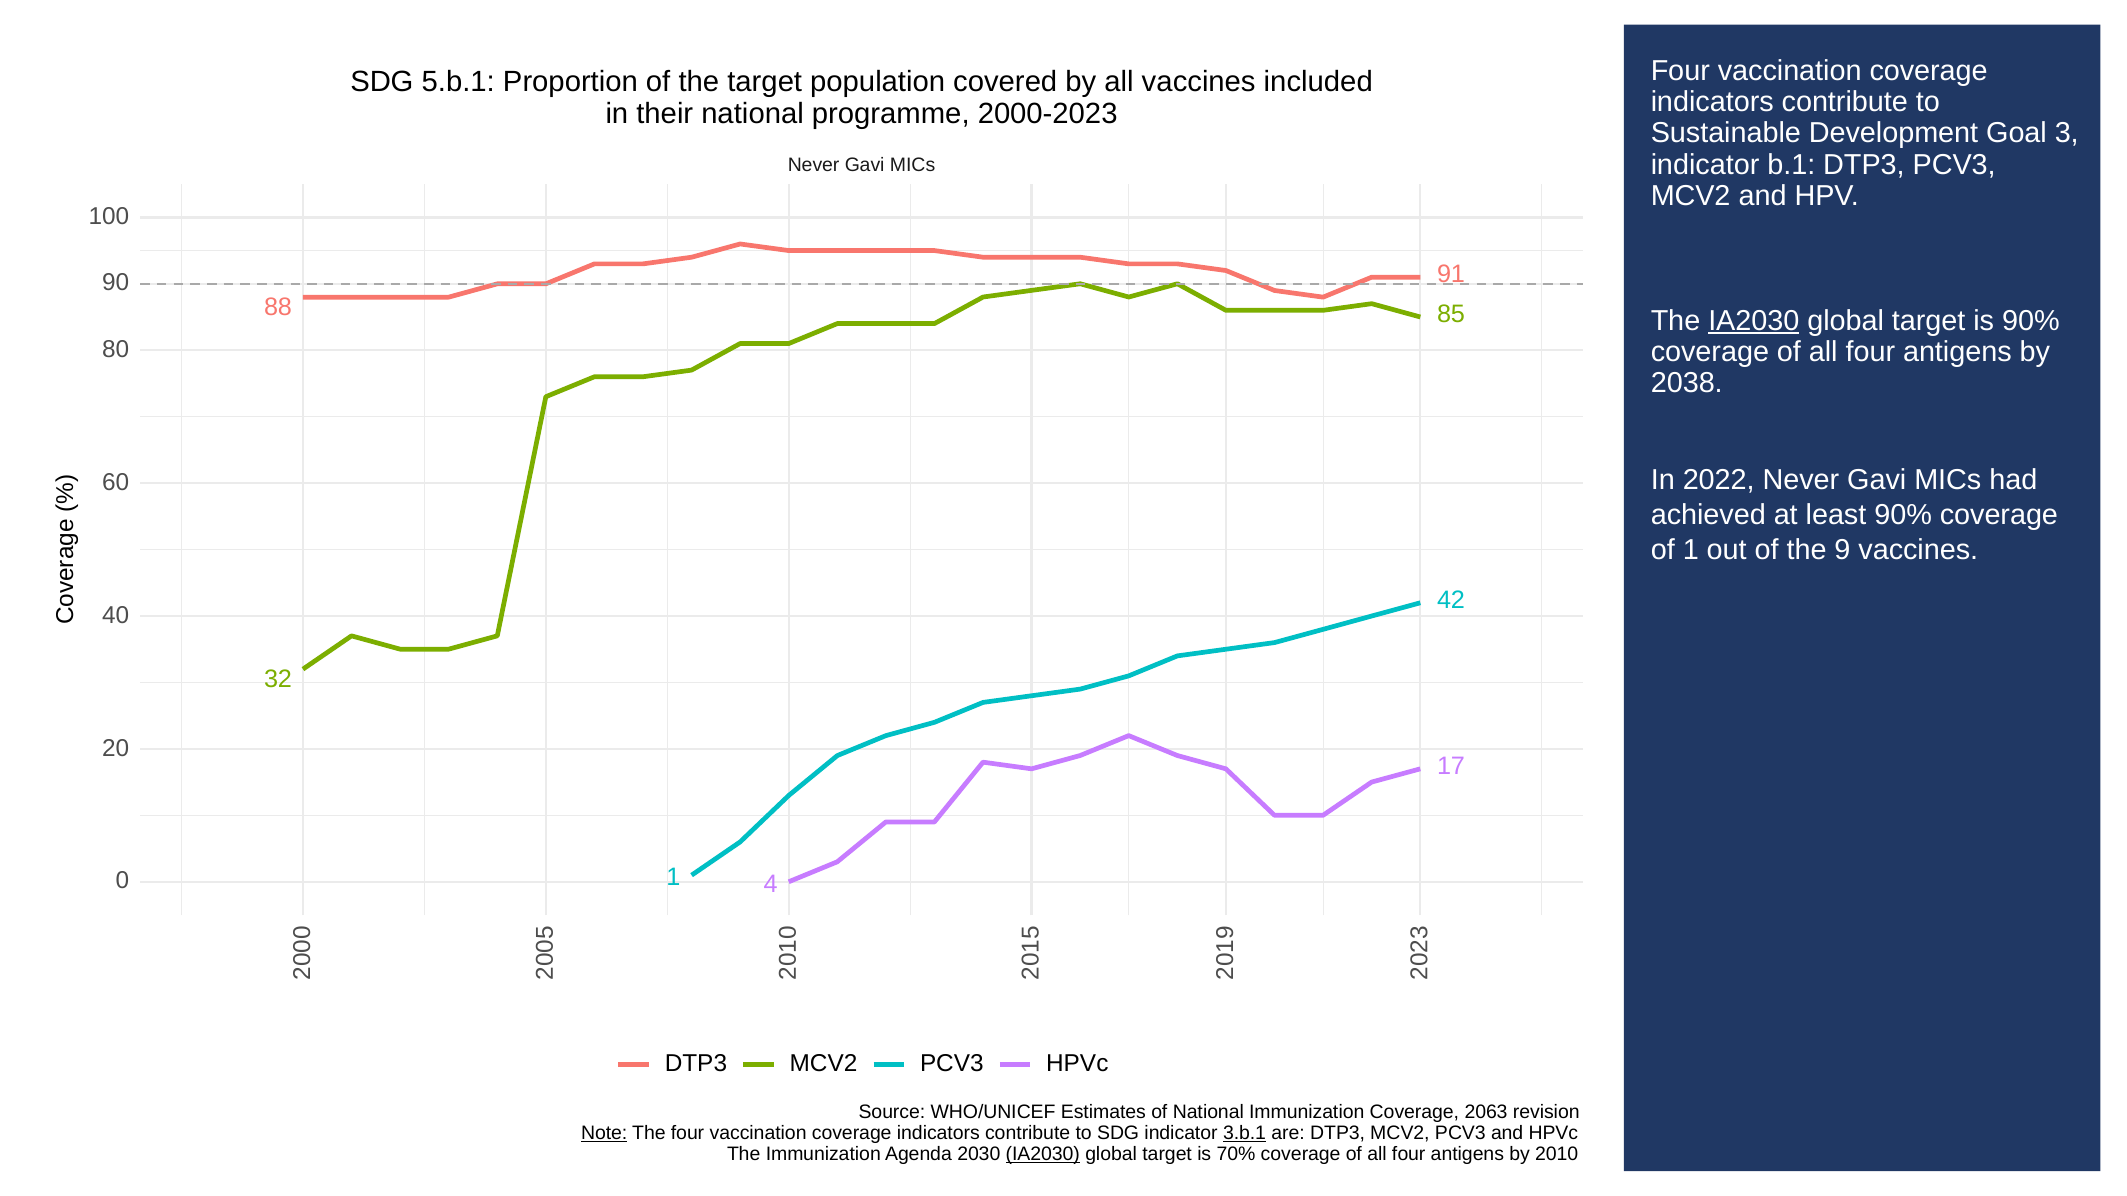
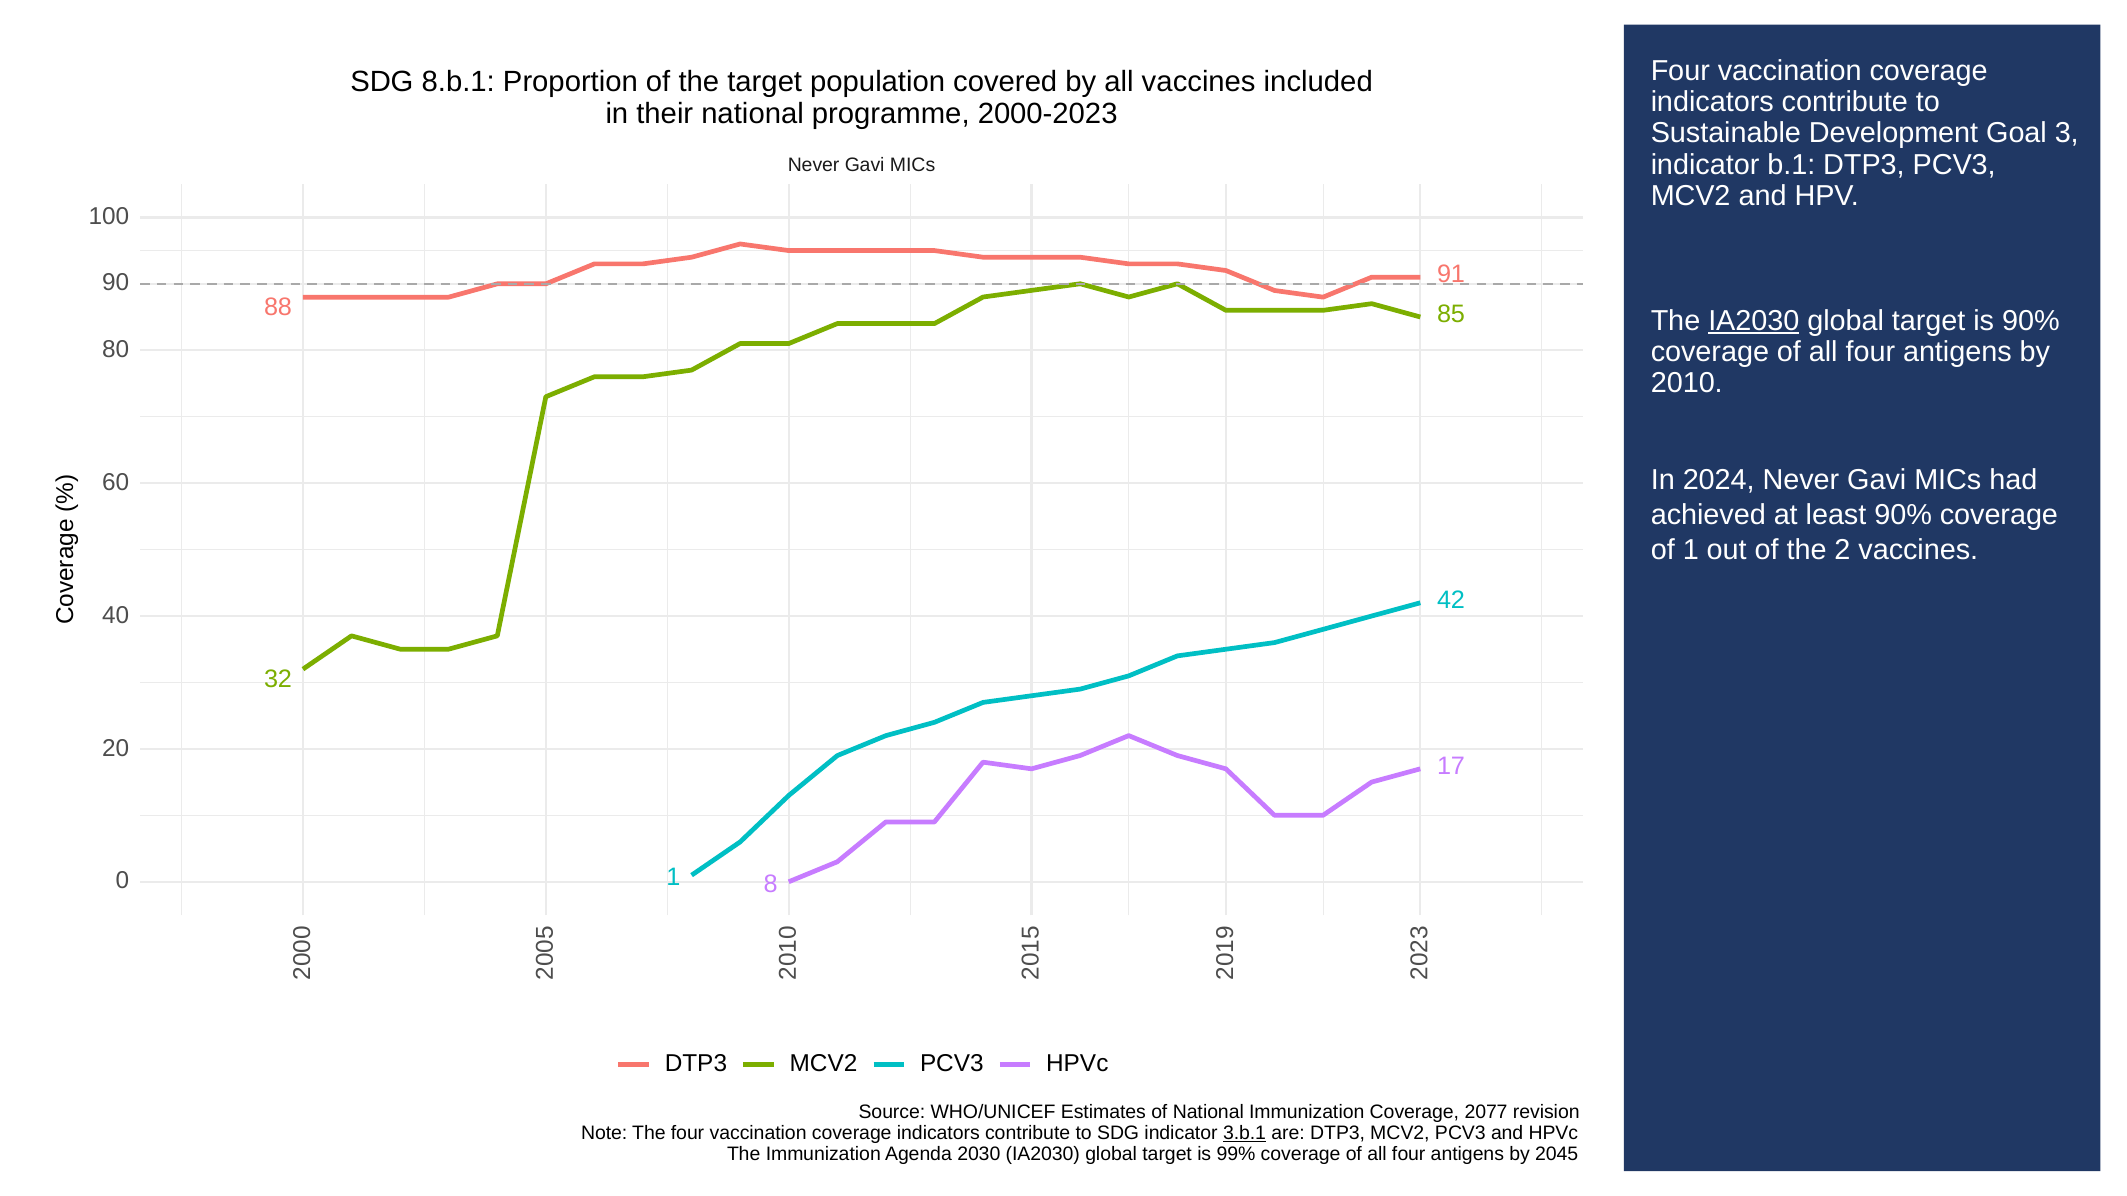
5.b.1: 5.b.1 -> 8.b.1
2038: 2038 -> 2010
2022: 2022 -> 2024
the 9: 9 -> 2
4: 4 -> 8
2063: 2063 -> 2077
Note underline: present -> none
IA2030 at (1043, 1154) underline: present -> none
70%: 70% -> 99%
2010: 2010 -> 2045
